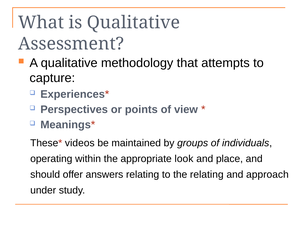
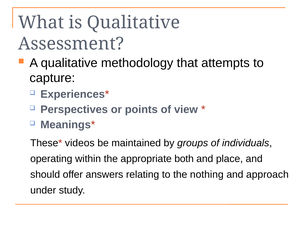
look: look -> both
the relating: relating -> nothing
